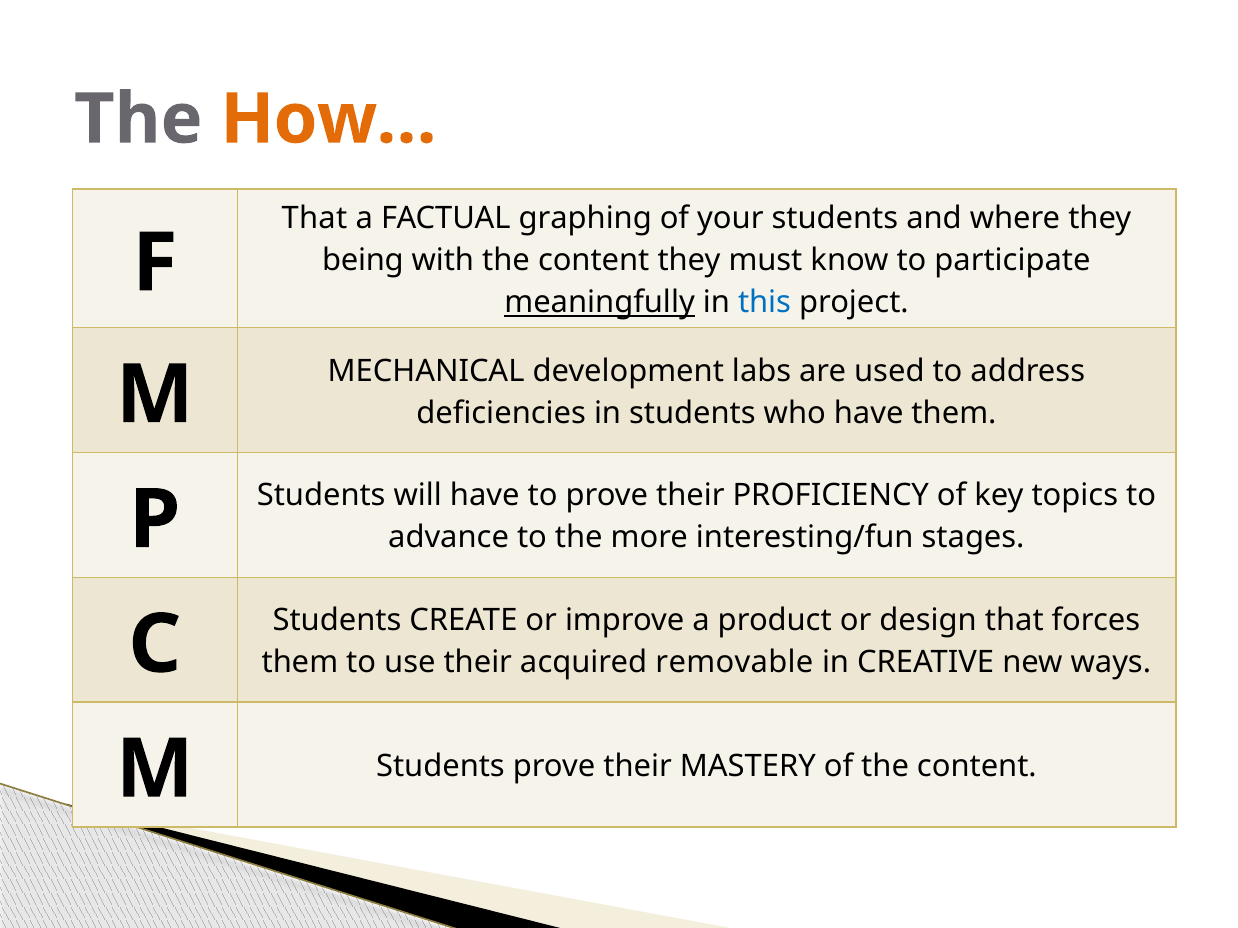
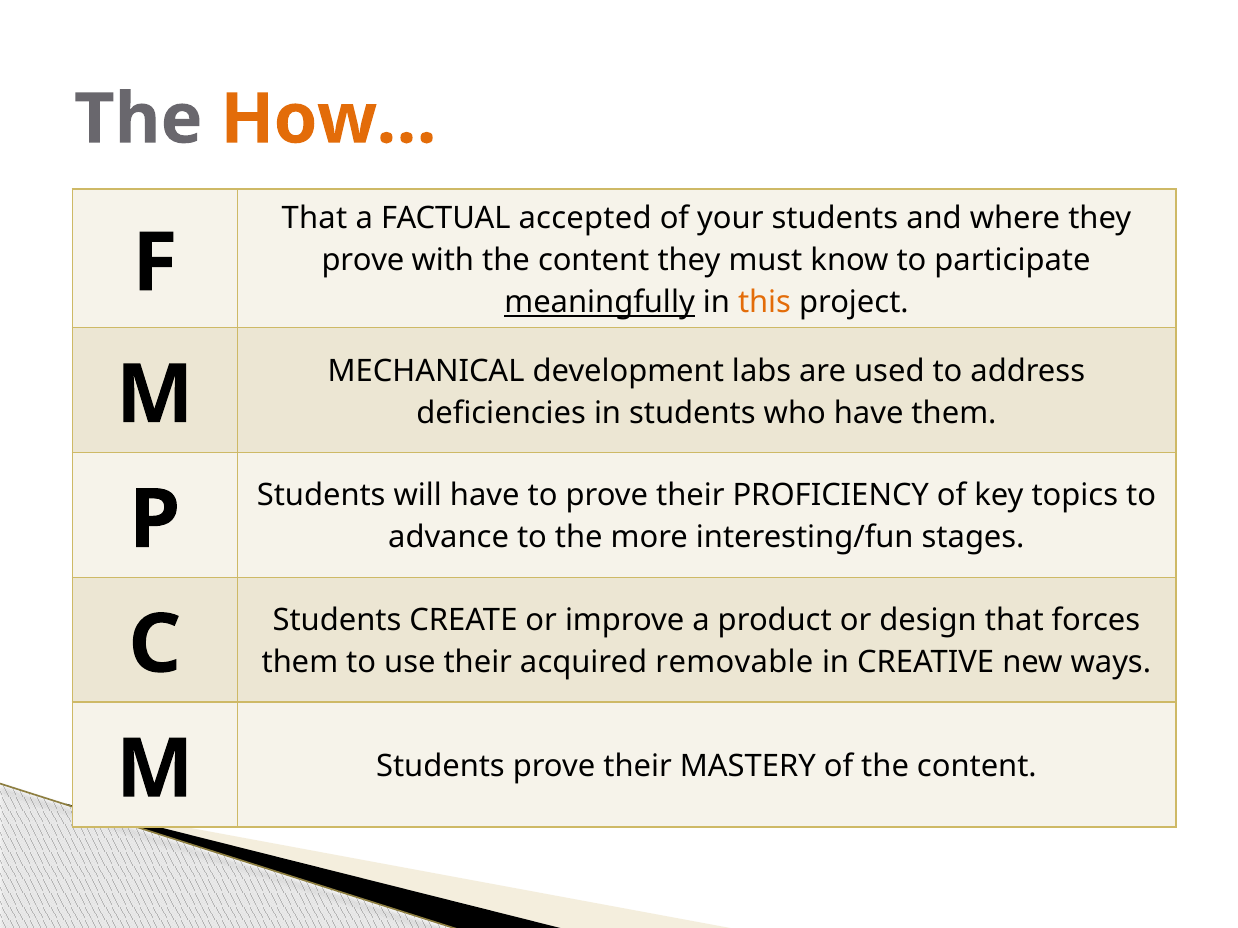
graphing: graphing -> accepted
being at (363, 260): being -> prove
this colour: blue -> orange
